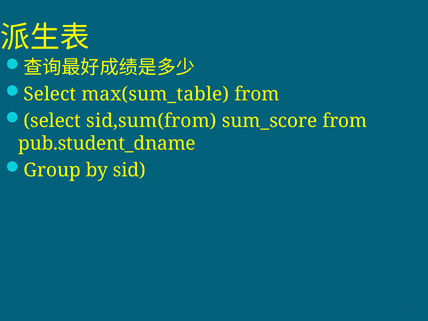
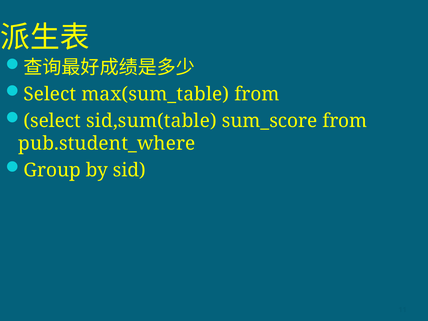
sid,sum(from: sid,sum(from -> sid,sum(table
pub.student_dname: pub.student_dname -> pub.student_where
